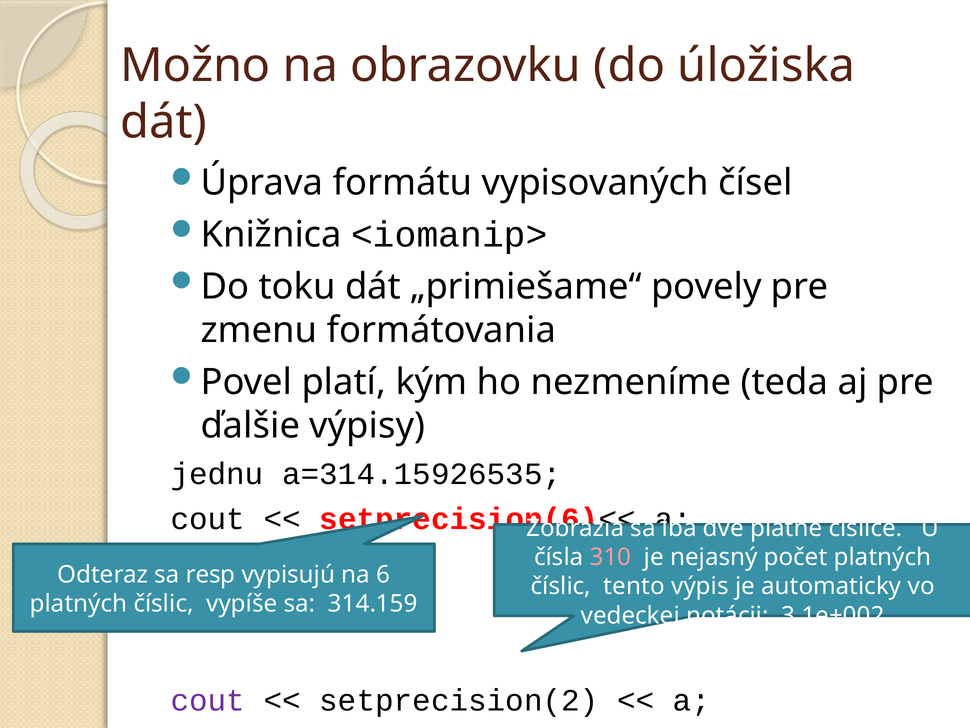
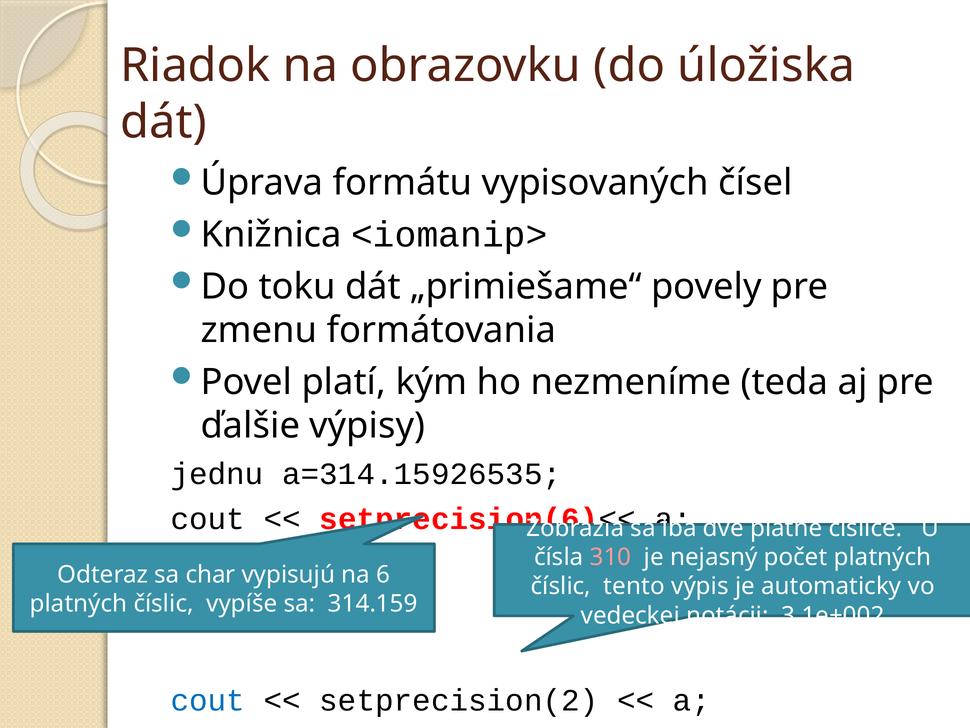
Možno: Možno -> Riadok
resp: resp -> char
cout at (208, 700) colour: purple -> blue
